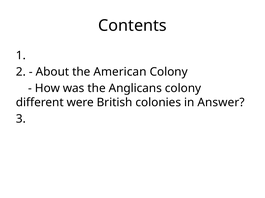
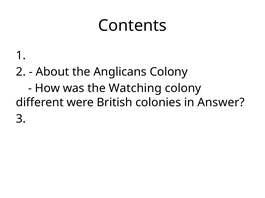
American: American -> Anglicans
Anglicans: Anglicans -> Watching
